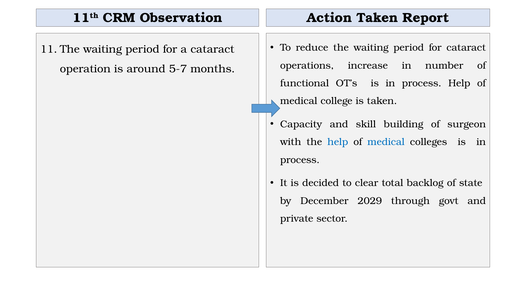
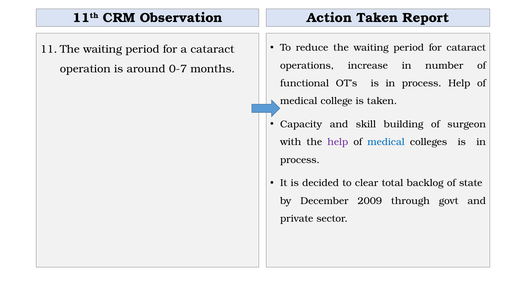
5-7: 5-7 -> 0-7
help at (338, 142) colour: blue -> purple
2029: 2029 -> 2009
